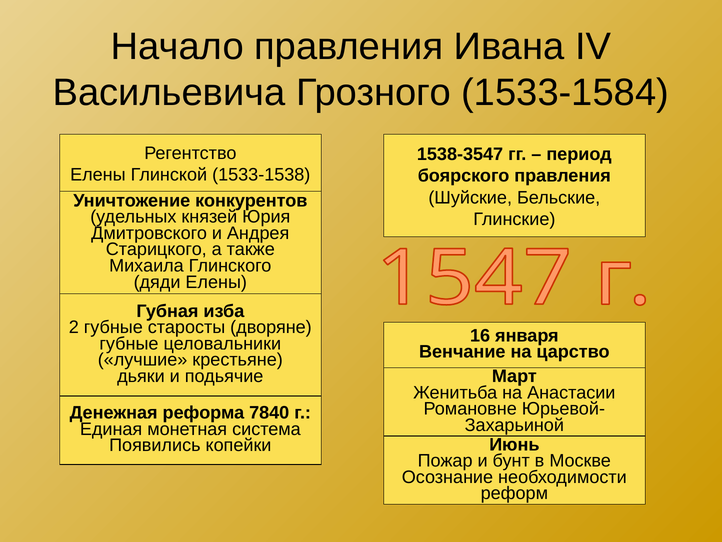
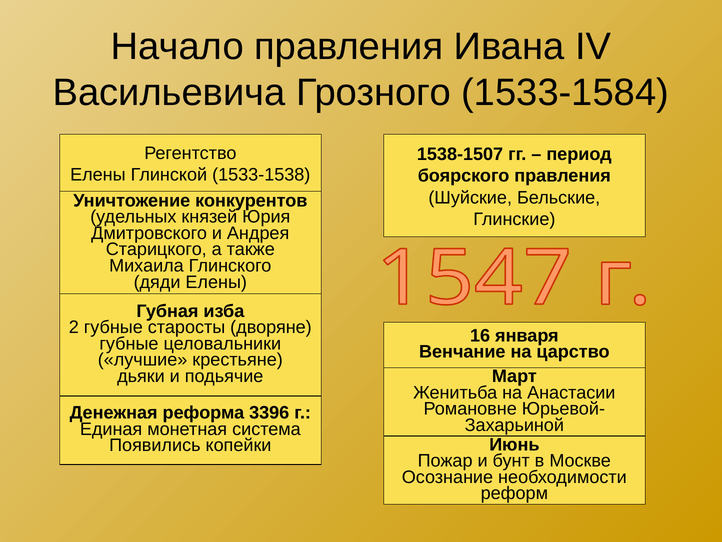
1538-3547: 1538-3547 -> 1538-1507
7840: 7840 -> 3396
